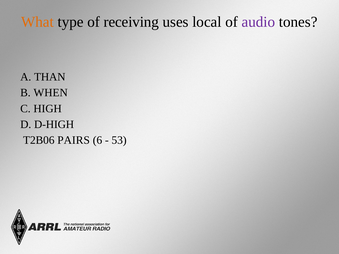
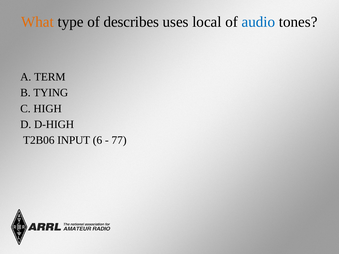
receiving: receiving -> describes
audio colour: purple -> blue
THAN: THAN -> TERM
WHEN: WHEN -> TYING
PAIRS: PAIRS -> INPUT
53: 53 -> 77
